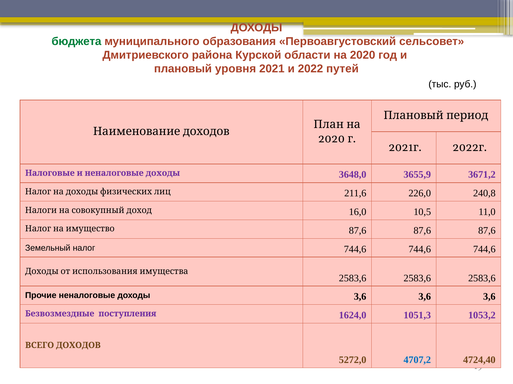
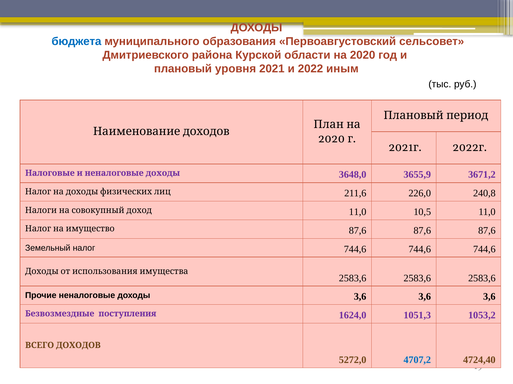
бюджета colour: green -> blue
путей: путей -> иным
16,0 at (358, 212): 16,0 -> 11,0
